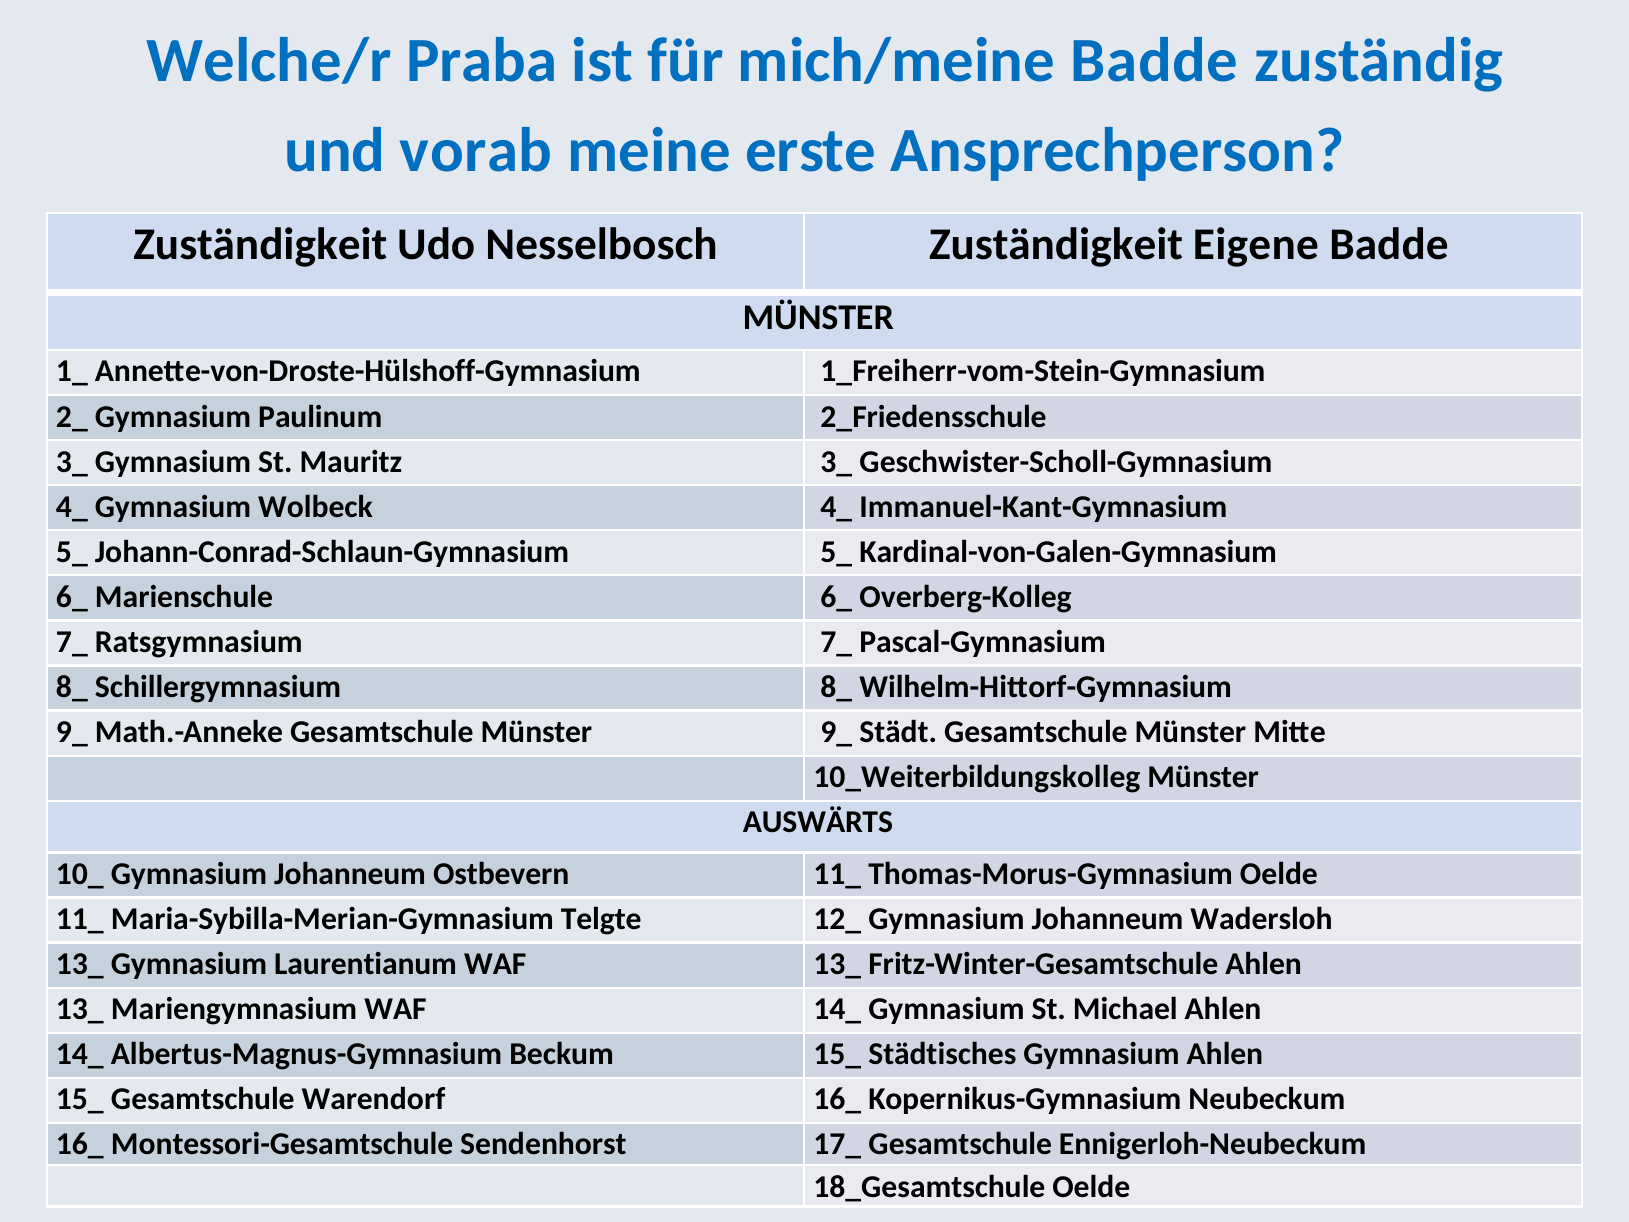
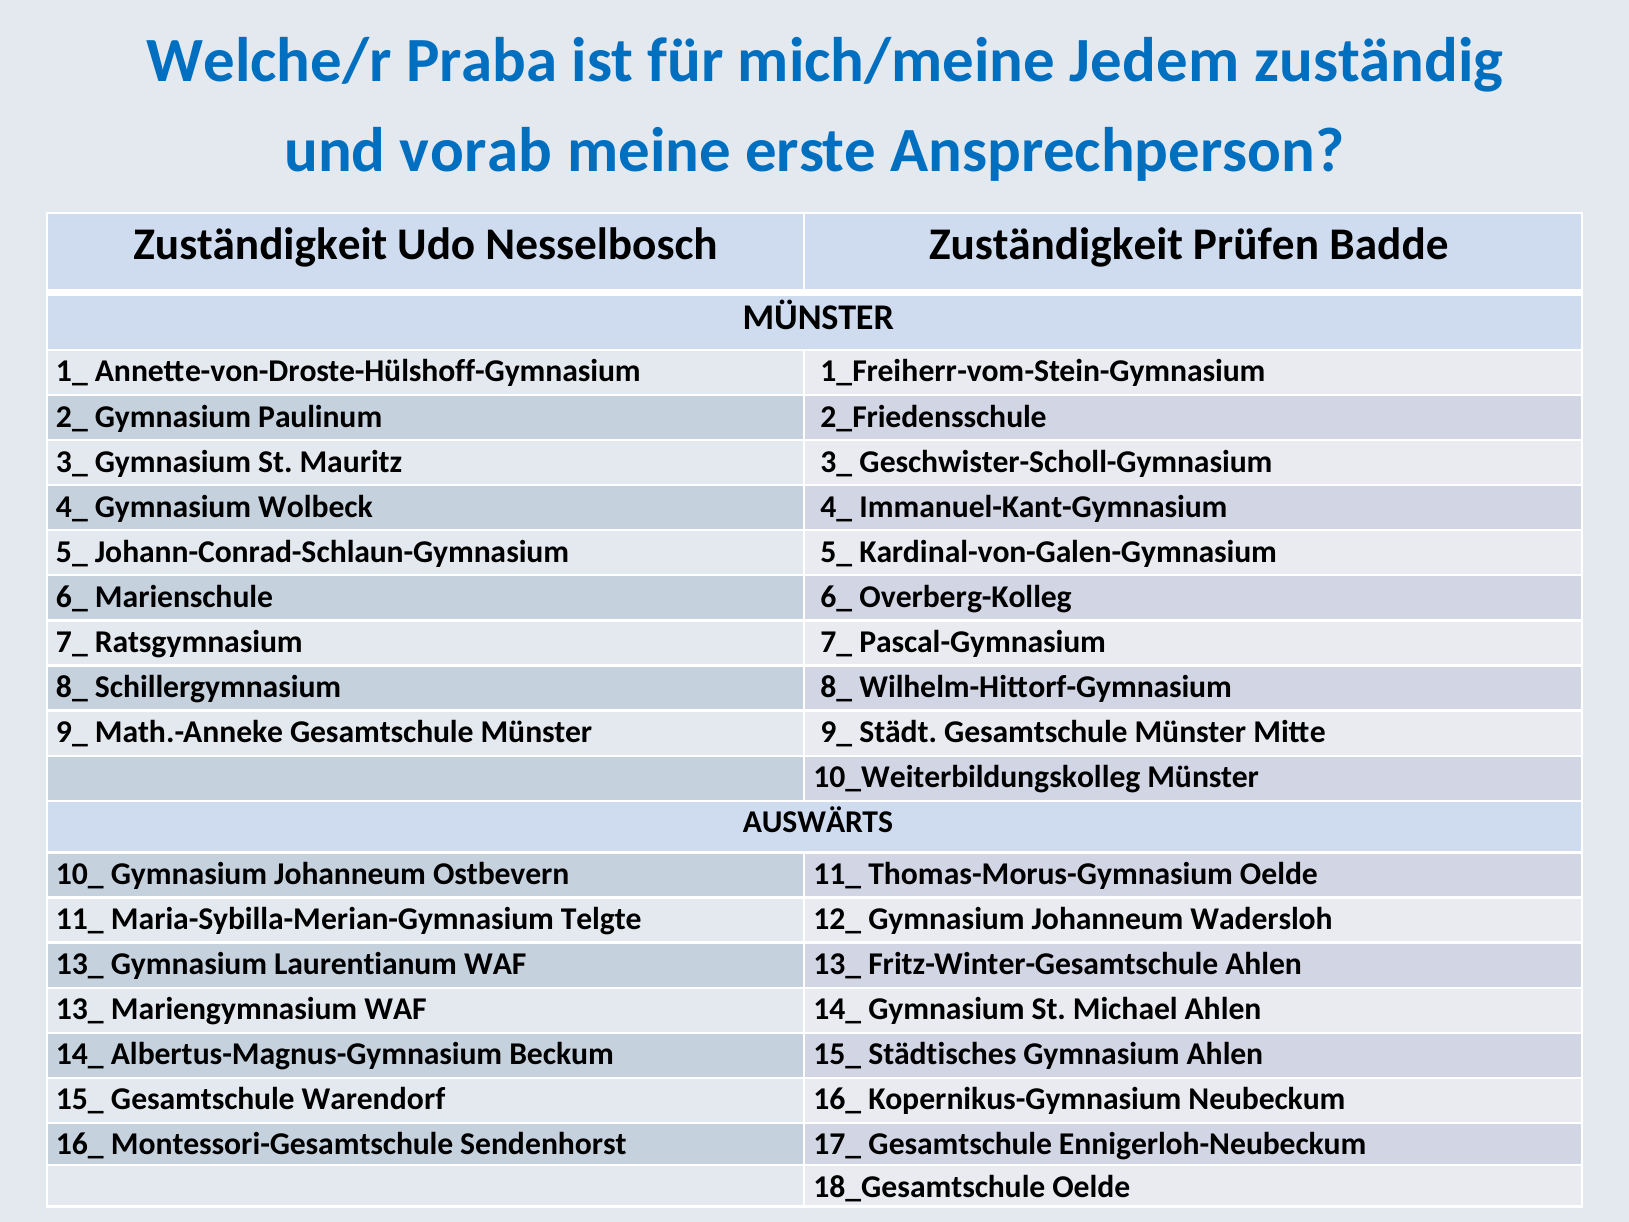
mich/meine Badde: Badde -> Jedem
Eigene: Eigene -> Prüfen
